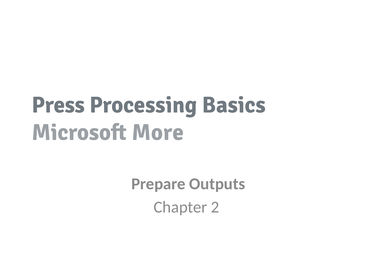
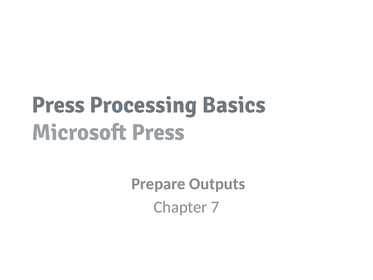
Microsoft More: More -> Press
2: 2 -> 7
